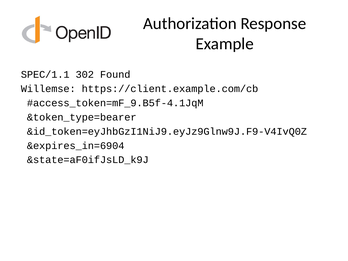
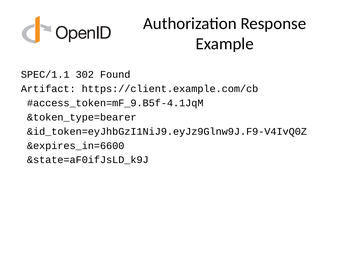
Willemse: Willemse -> Artifact
&expires_in=6904: &expires_in=6904 -> &expires_in=6600
